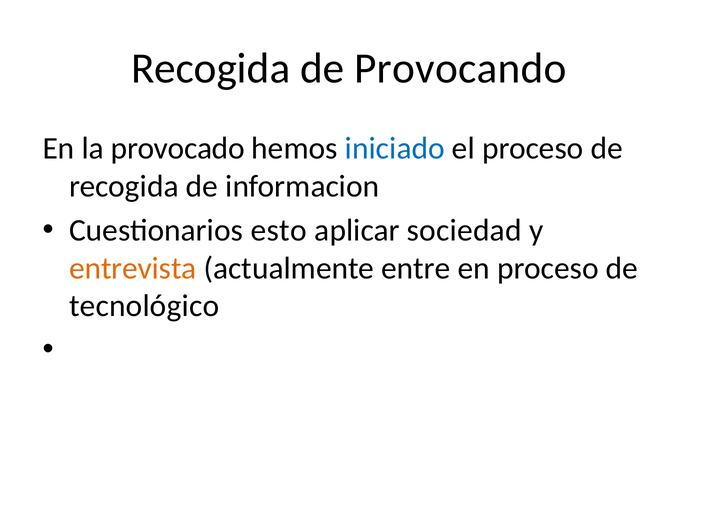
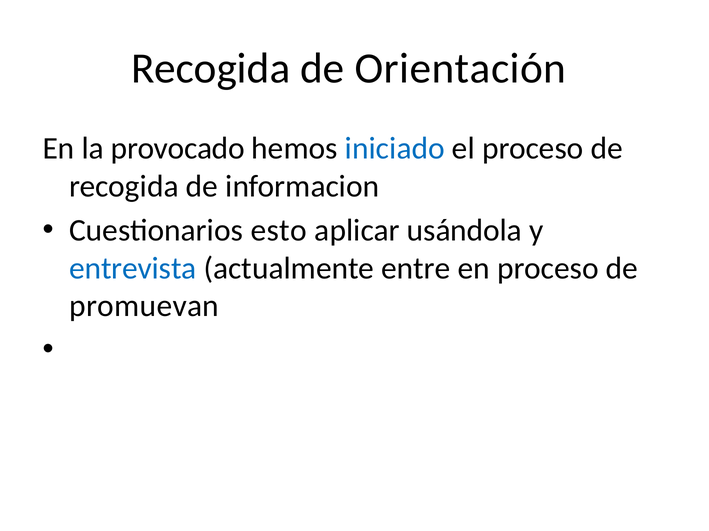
Provocando: Provocando -> Orientación
sociedad: sociedad -> usándola
entrevista colour: orange -> blue
tecnológico: tecnológico -> promuevan
